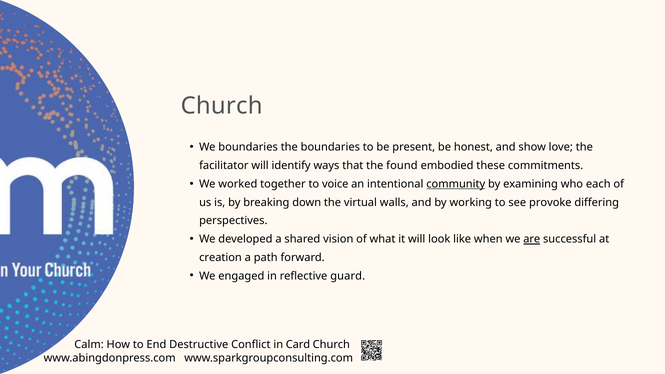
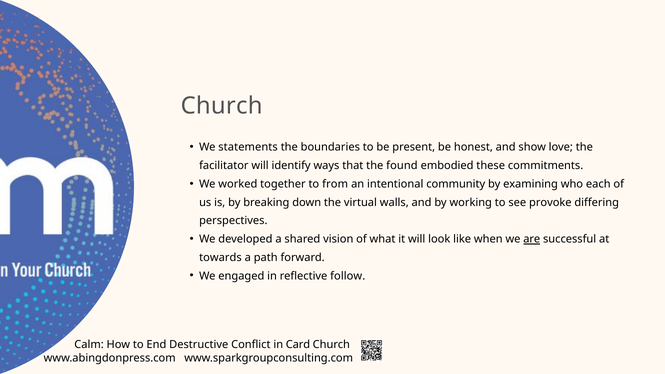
We boundaries: boundaries -> statements
voice: voice -> from
community underline: present -> none
creation: creation -> towards
guard: guard -> follow
